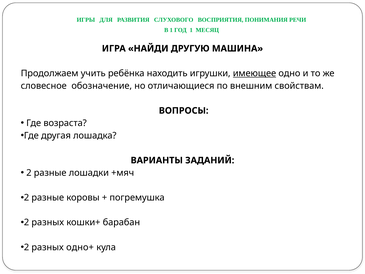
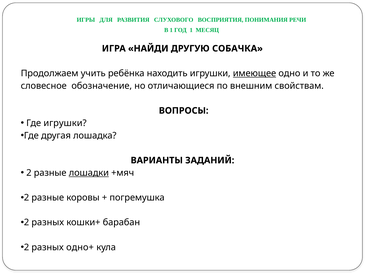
МАШИНА: МАШИНА -> СОБАЧКА
Где возраста: возраста -> игрушки
лошадки underline: none -> present
